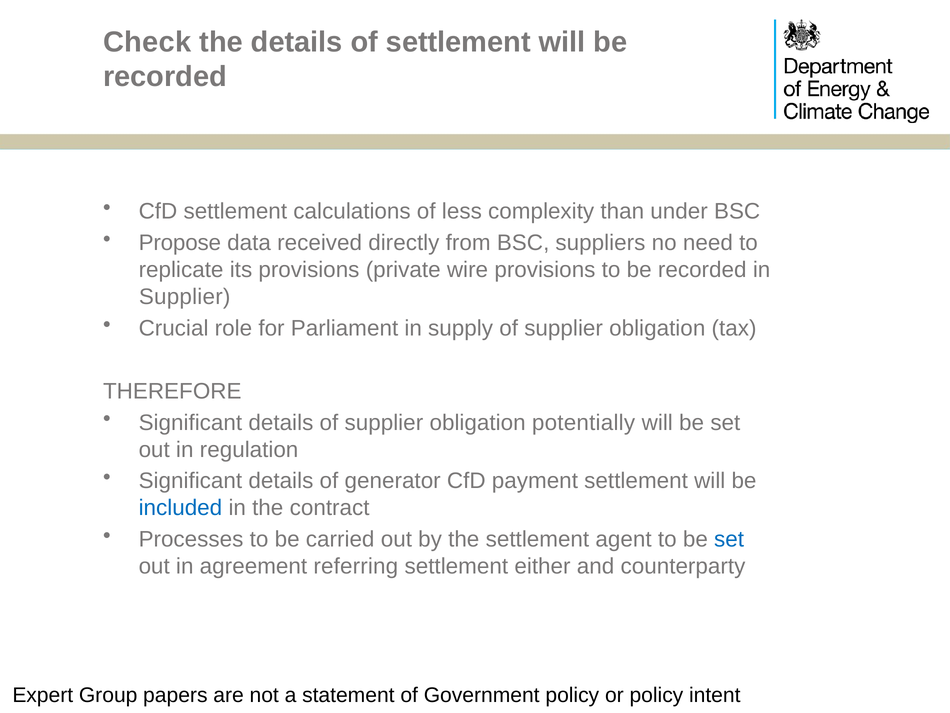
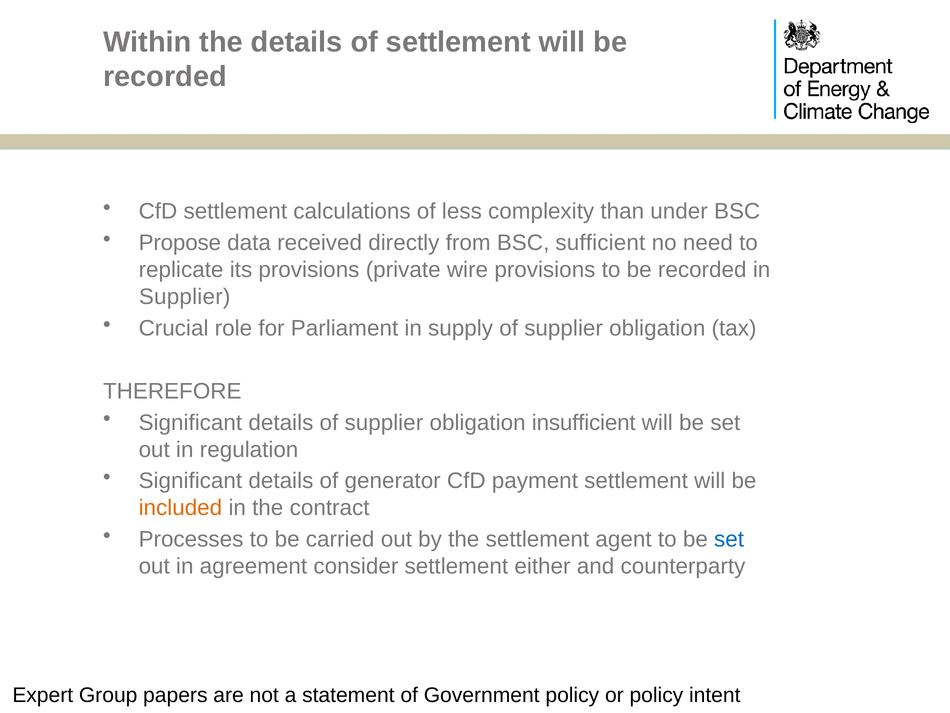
Check: Check -> Within
suppliers: suppliers -> sufficient
potentially: potentially -> insufficient
included colour: blue -> orange
referring: referring -> consider
